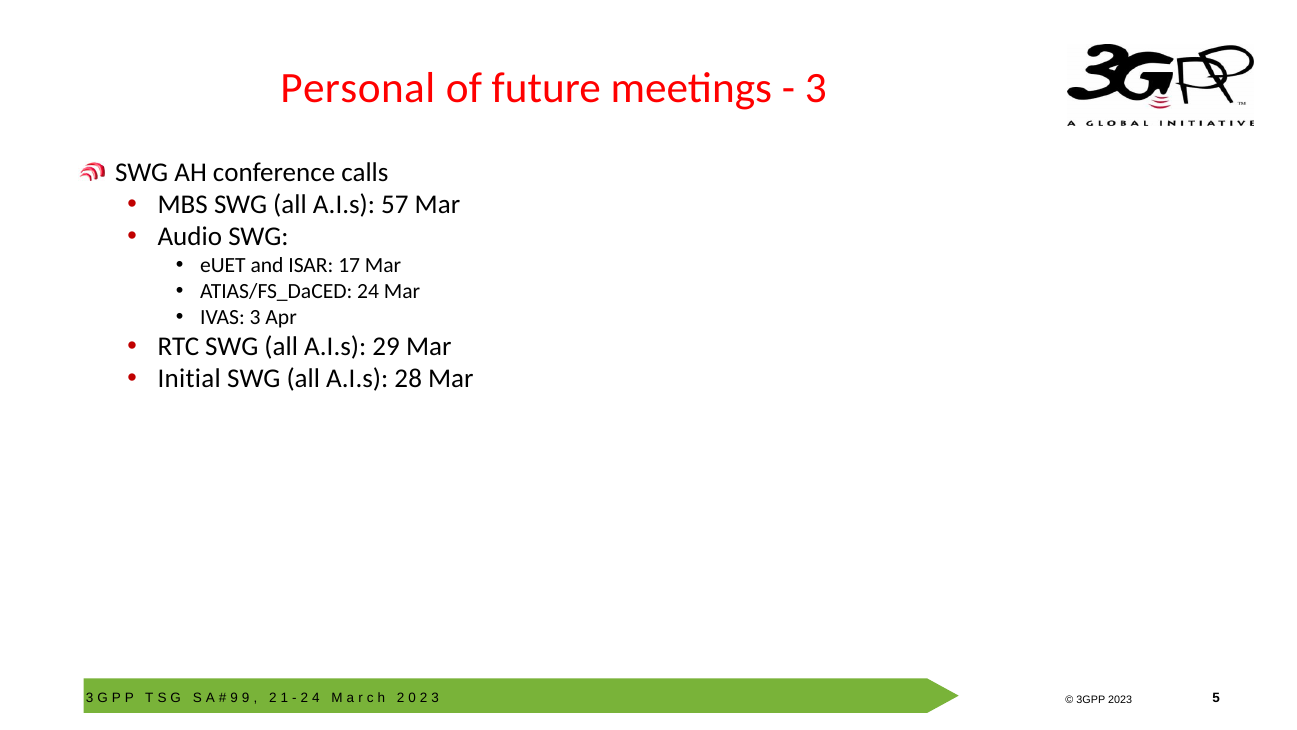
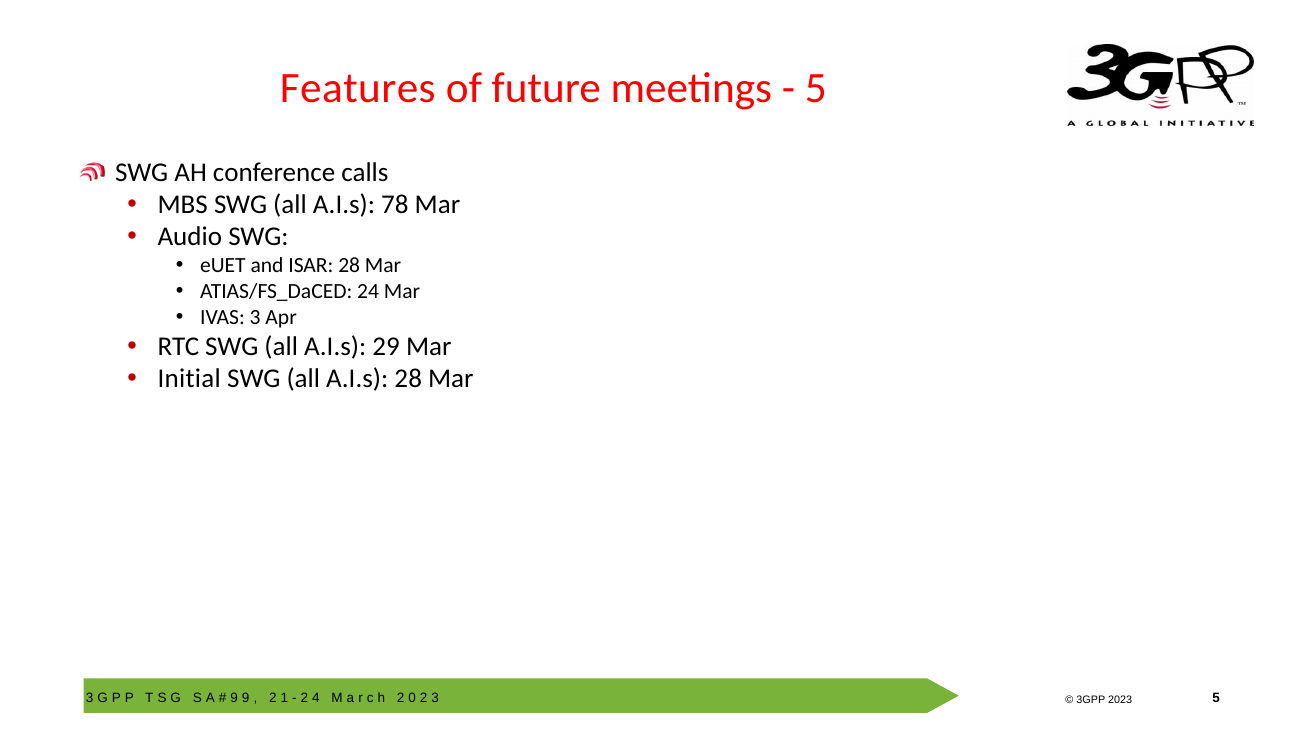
Personal: Personal -> Features
3 at (816, 88): 3 -> 5
57: 57 -> 78
ISAR 17: 17 -> 28
